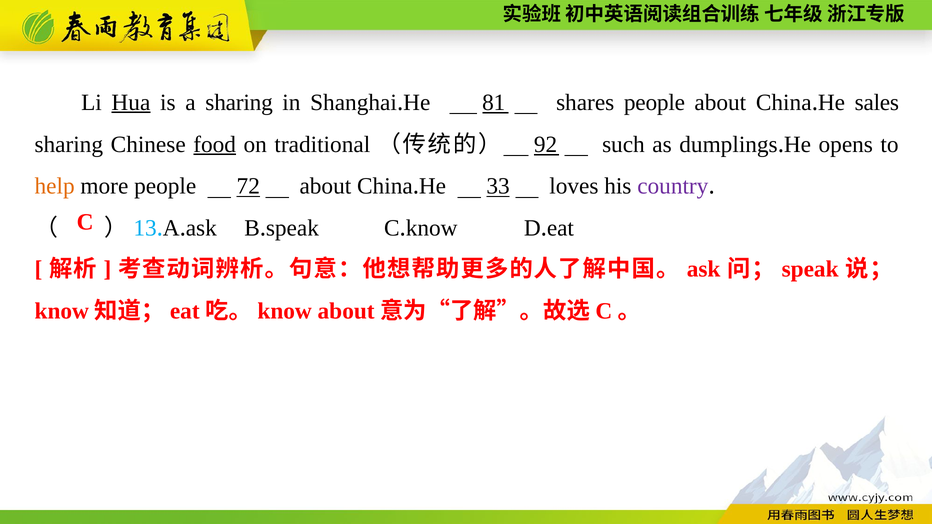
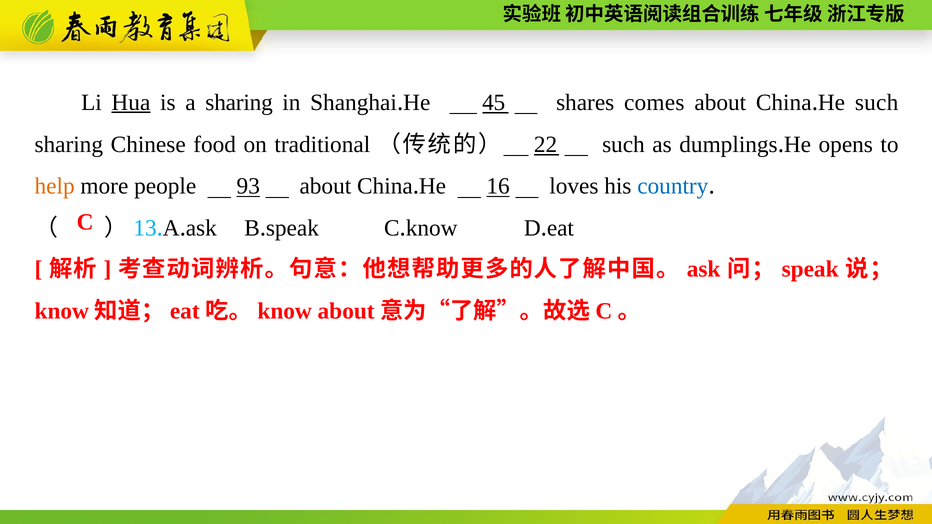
81: 81 -> 45
shares people: people -> comes
sales at (877, 102): sales -> such
food underline: present -> none
92: 92 -> 22
72: 72 -> 93
33: 33 -> 16
country colour: purple -> blue
